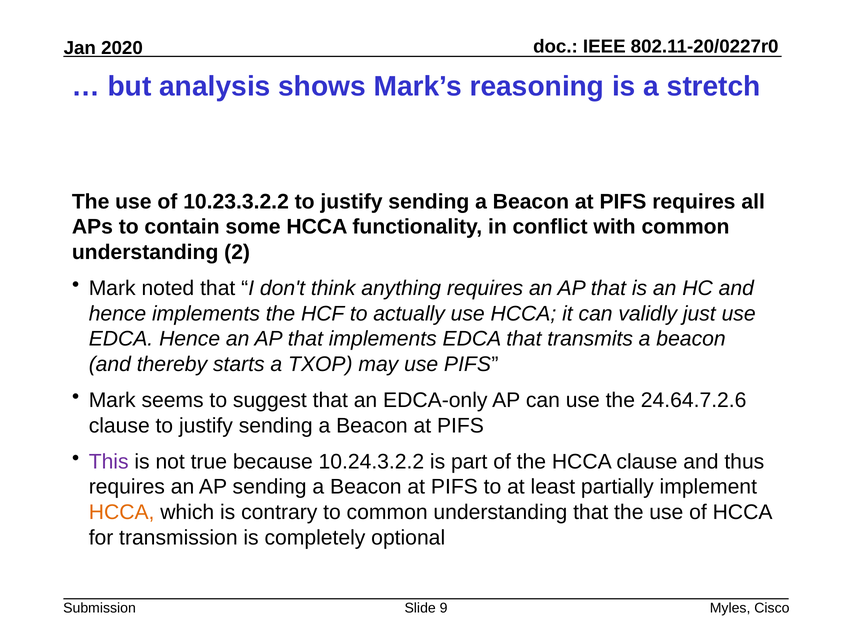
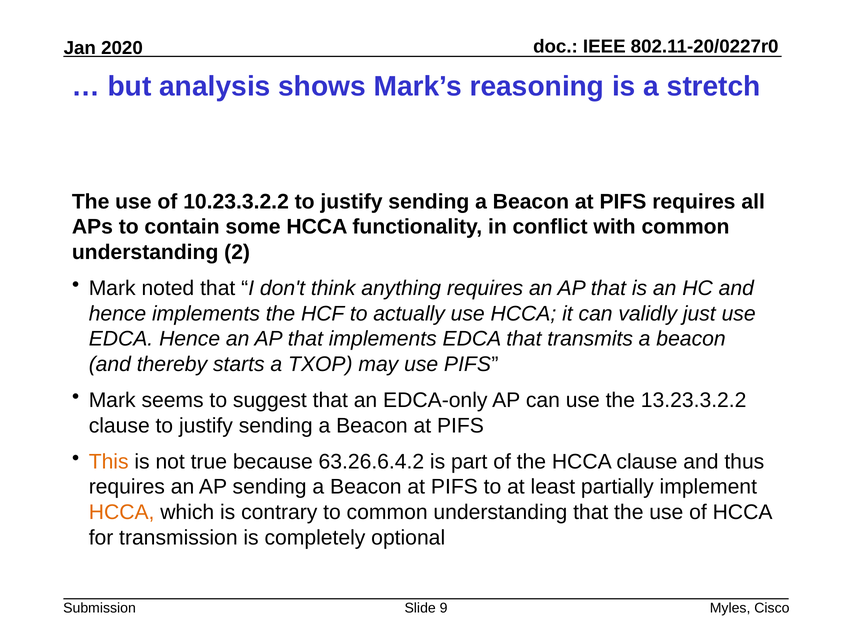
24.64.7.2.6: 24.64.7.2.6 -> 13.23.3.2.2
This colour: purple -> orange
10.24.3.2.2: 10.24.3.2.2 -> 63.26.6.4.2
